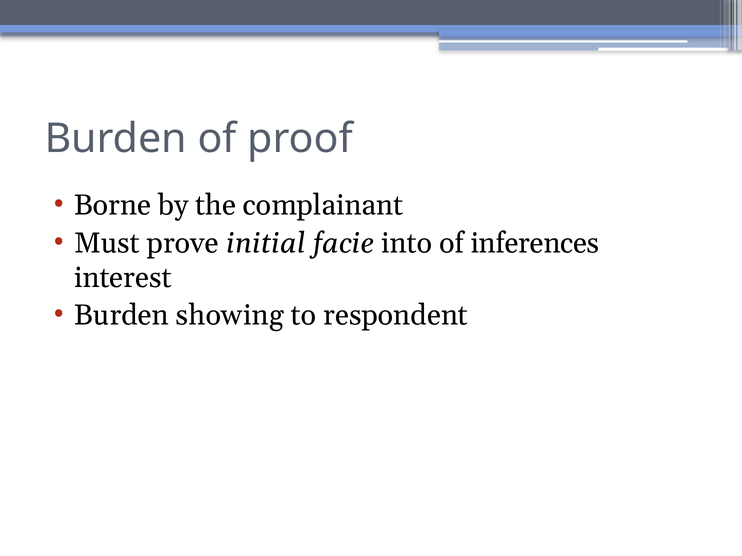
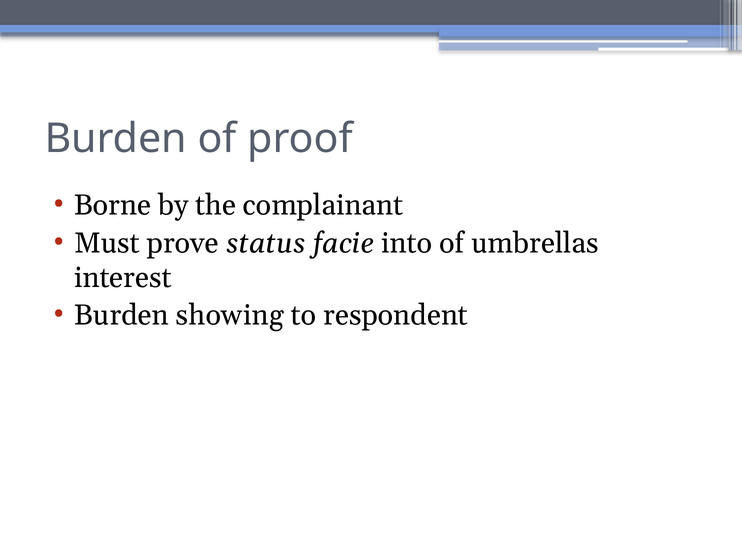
initial: initial -> status
inferences: inferences -> umbrellas
